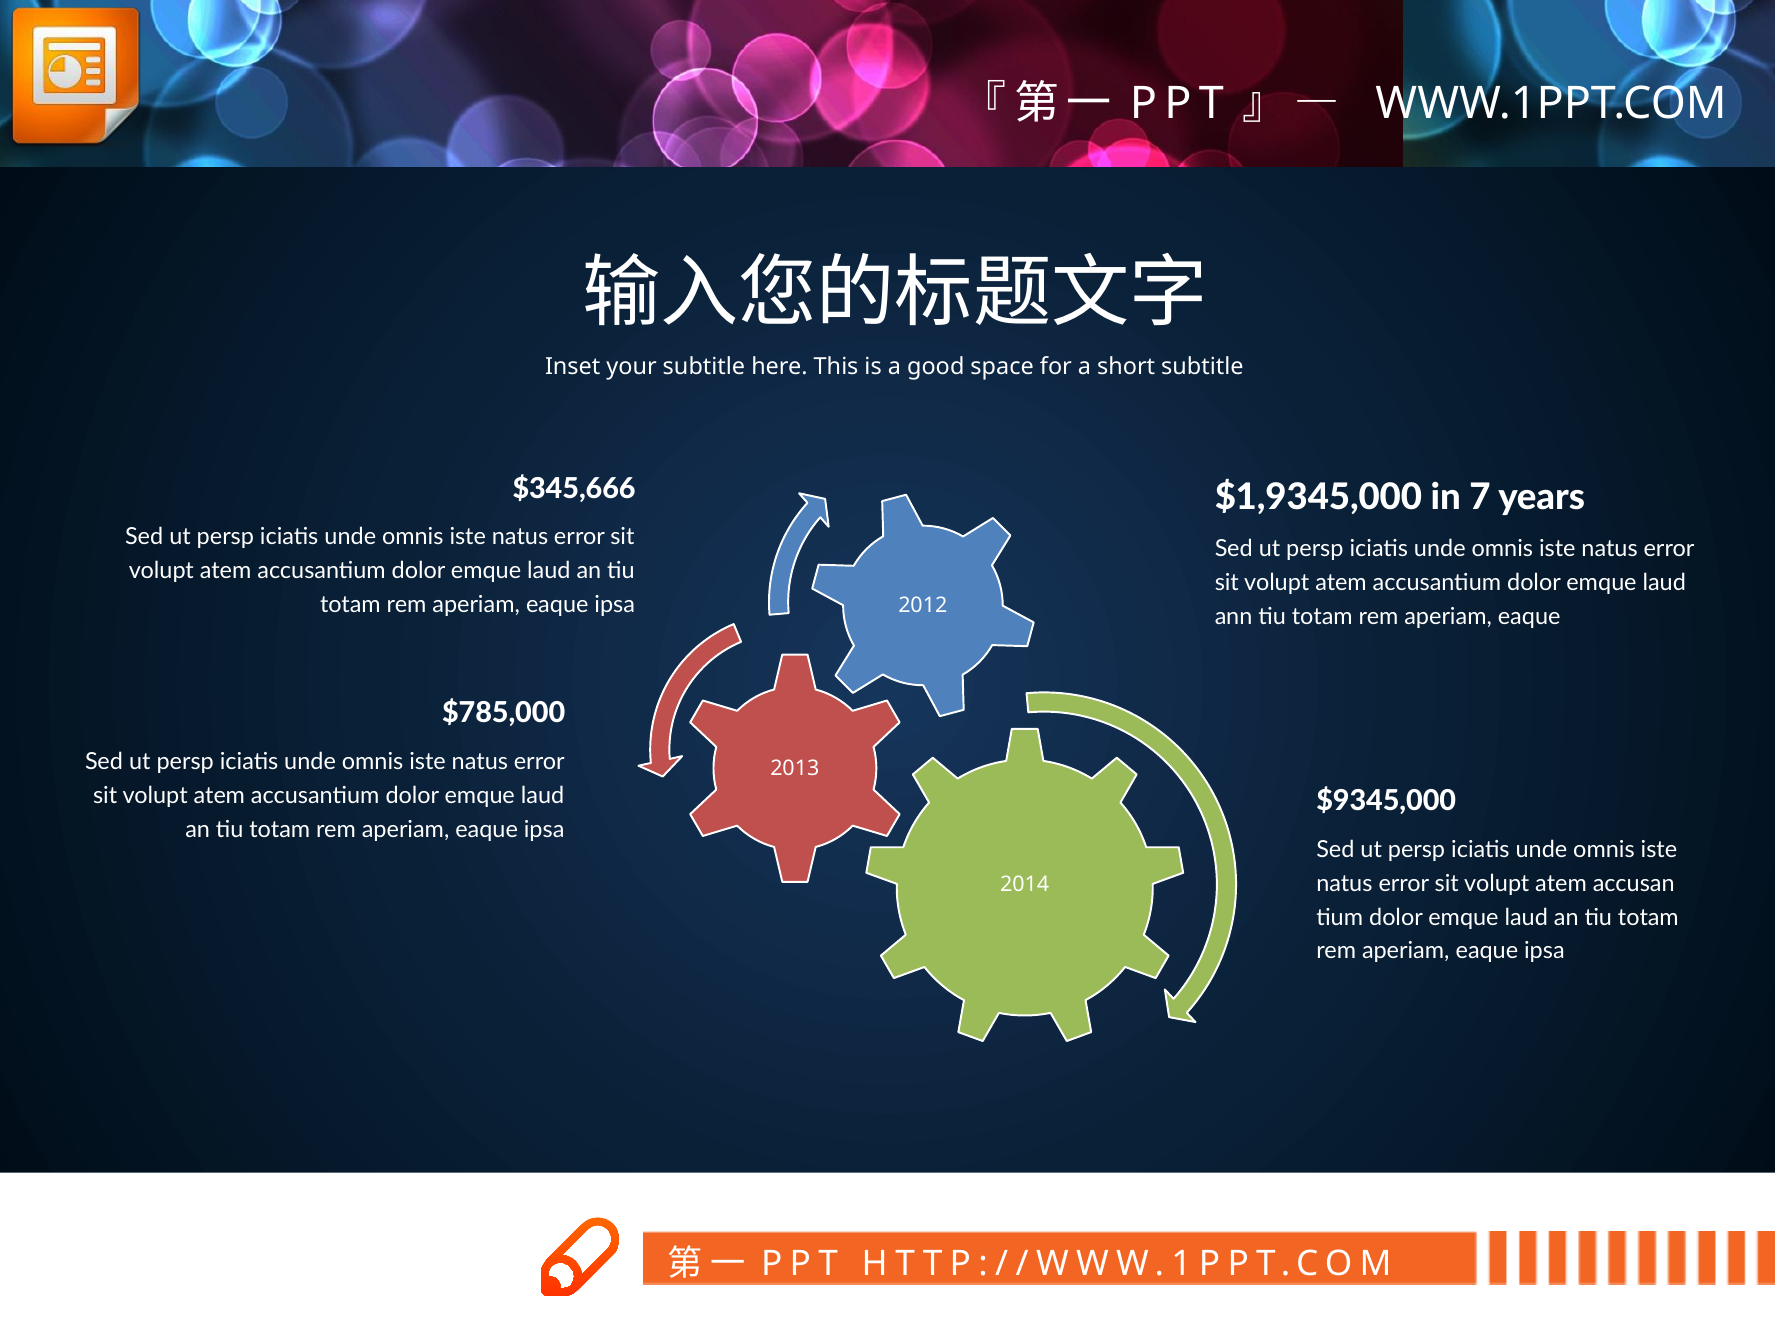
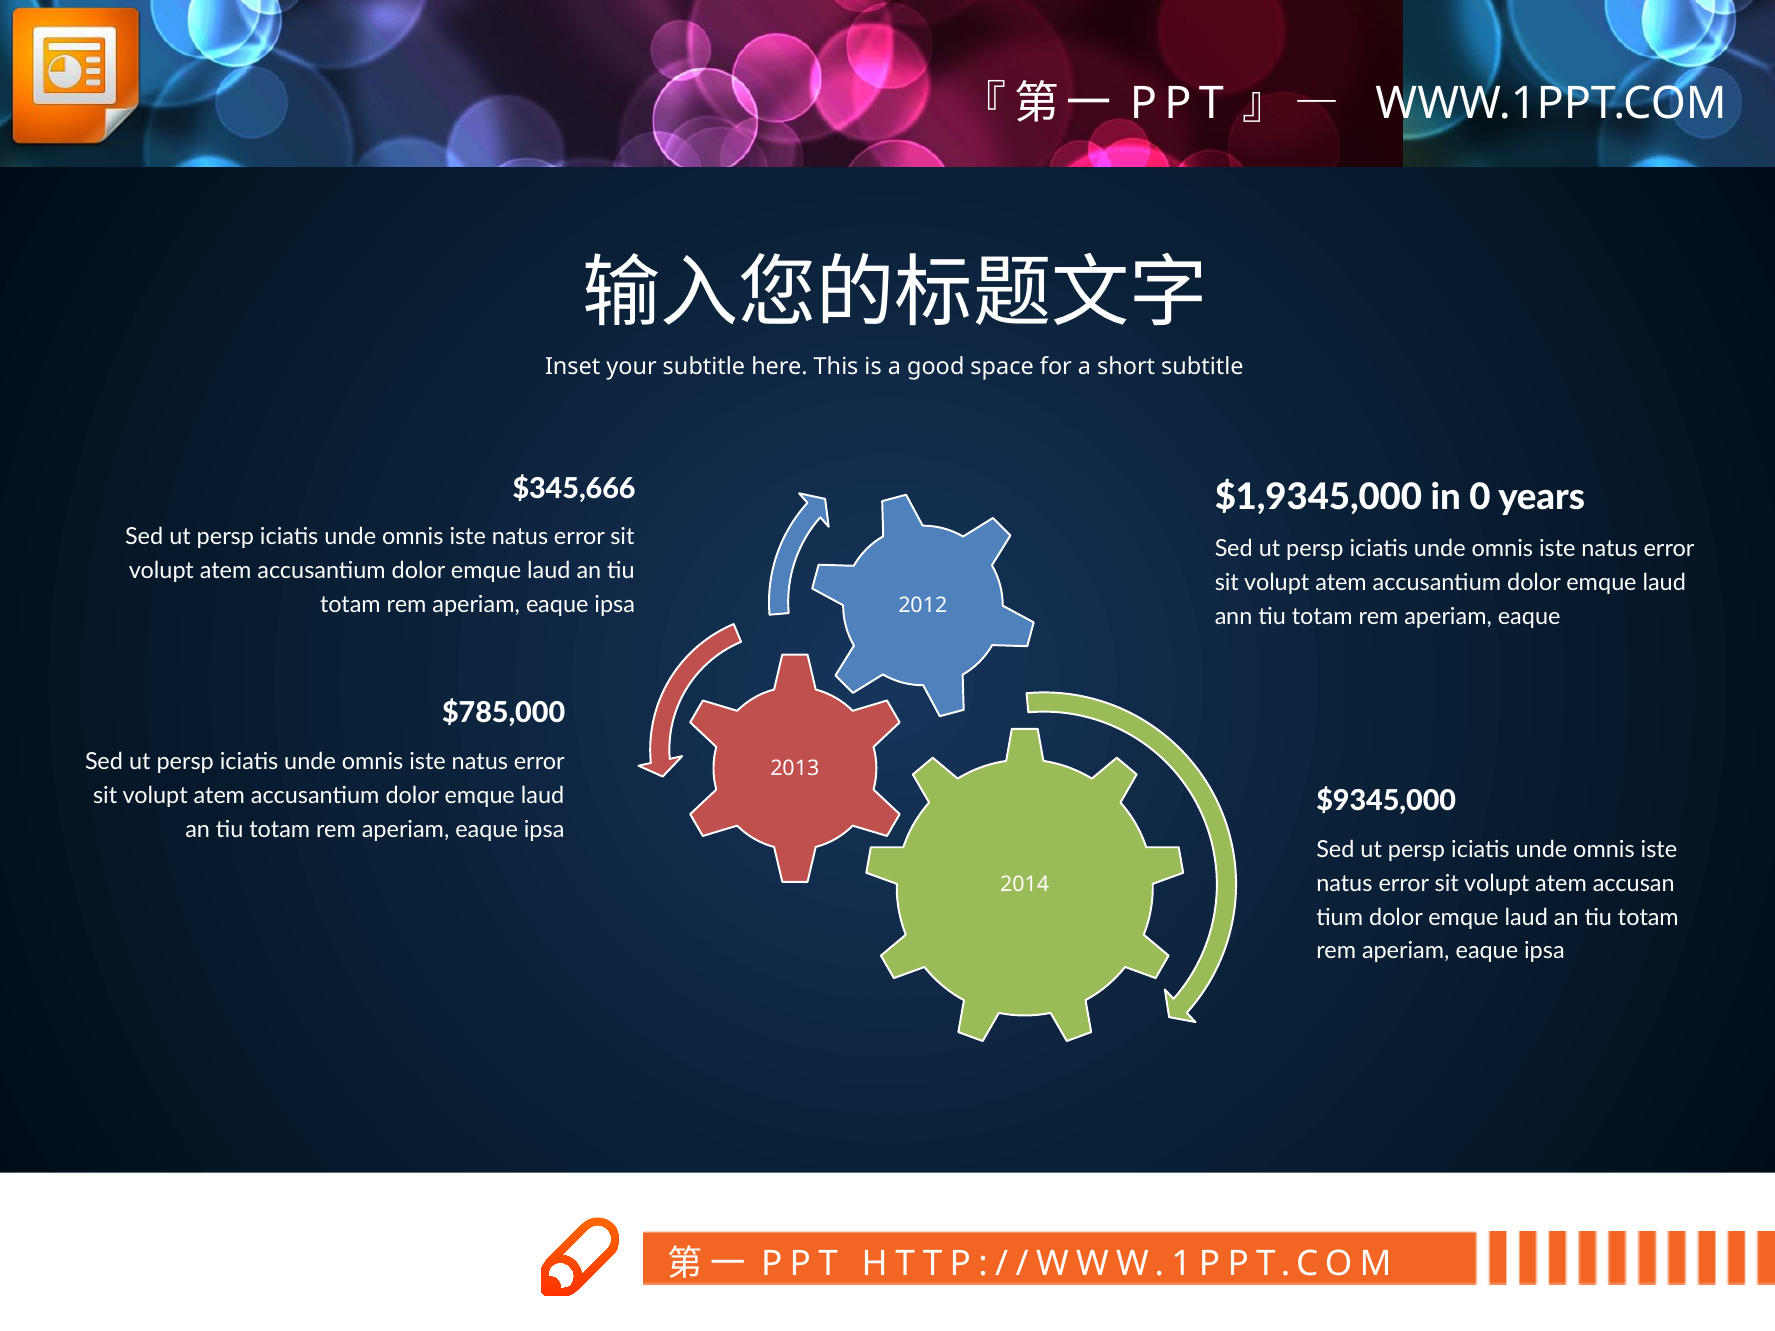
7: 7 -> 0
